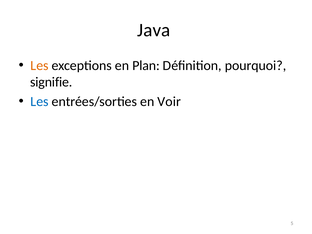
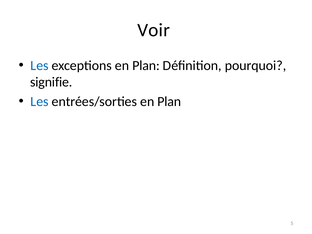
Java: Java -> Voir
Les at (40, 65) colour: orange -> blue
entrées/sorties en Voir: Voir -> Plan
